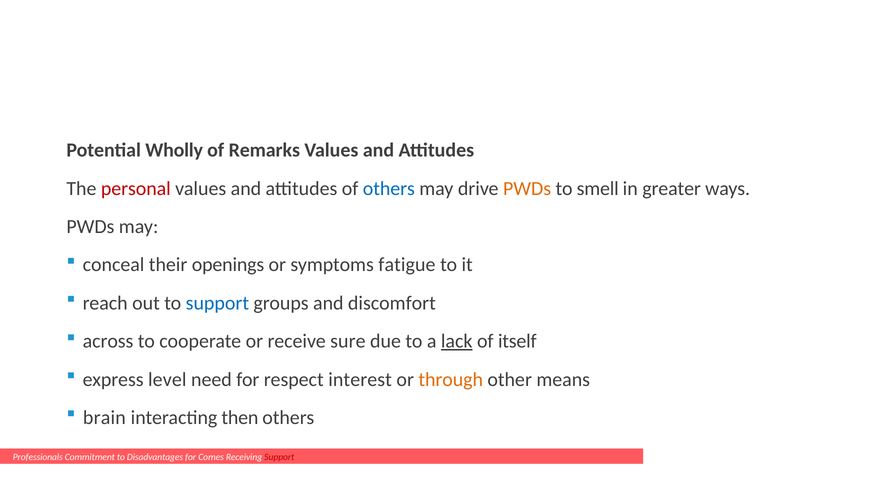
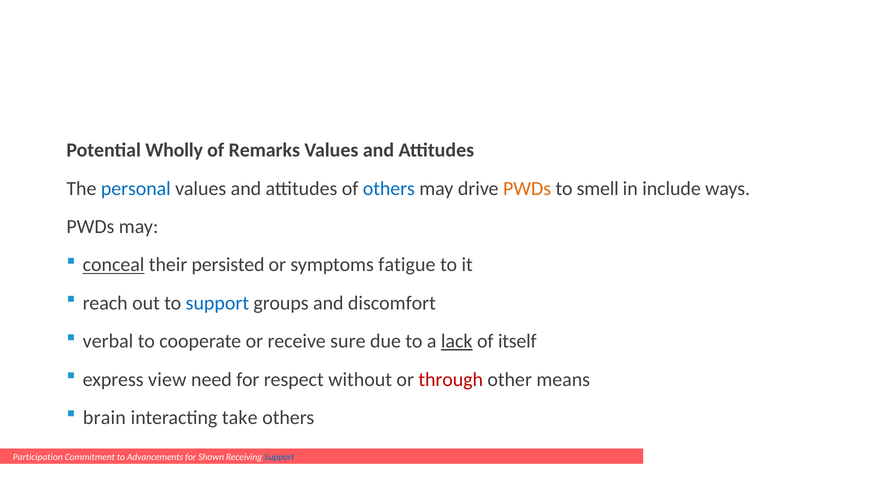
personal colour: red -> blue
greater: greater -> include
conceal underline: none -> present
openings: openings -> persisted
across: across -> verbal
level: level -> view
interest: interest -> without
through colour: orange -> red
then: then -> take
Professionals: Professionals -> Participation
Disadvantages: Disadvantages -> Advancements
Comes: Comes -> Shown
Support at (279, 457) colour: red -> blue
